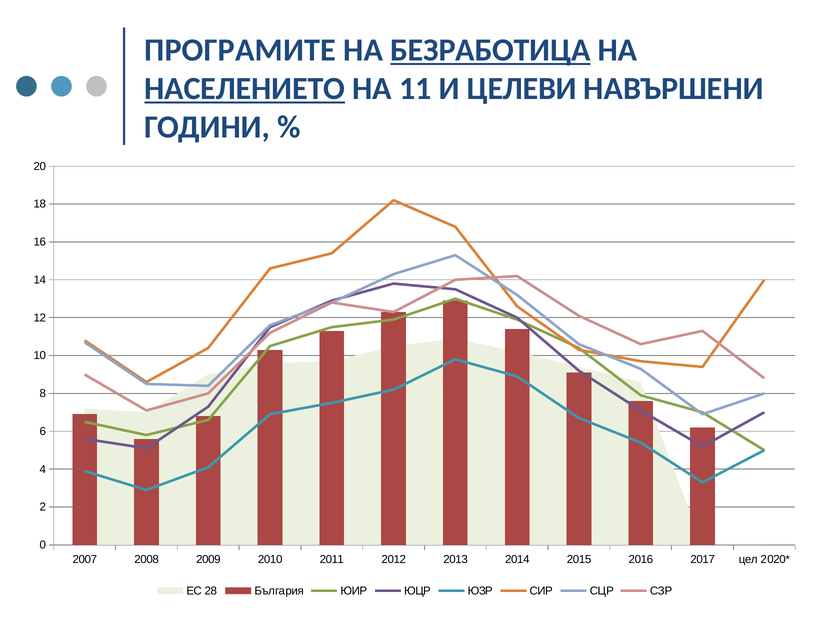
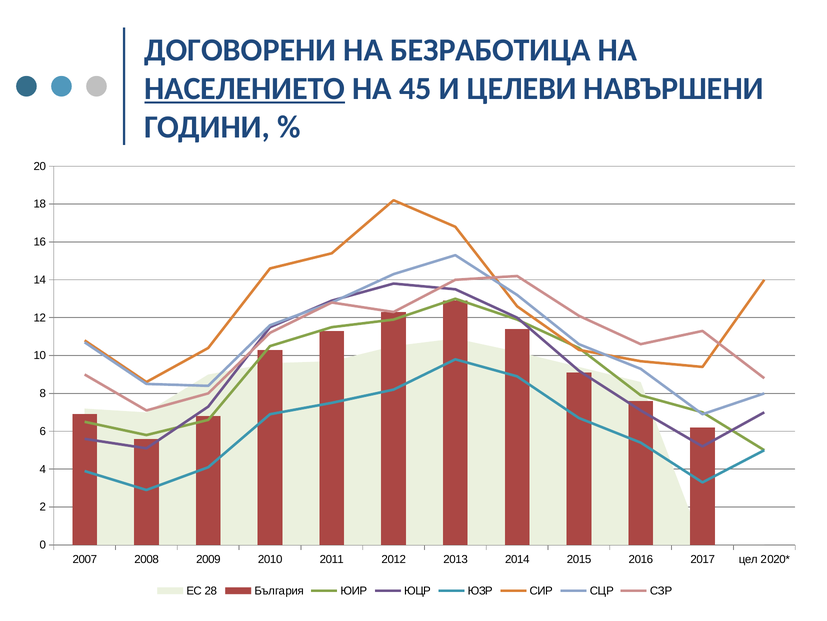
ПРОГРАМИТЕ: ПРОГРАМИТЕ -> ДОГОВОРЕНИ
БЕЗРАБОТИЦА underline: present -> none
11: 11 -> 45
